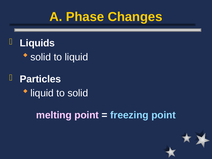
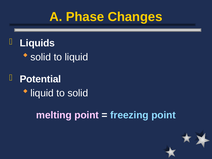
Particles: Particles -> Potential
